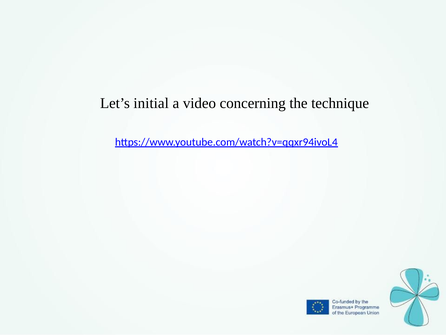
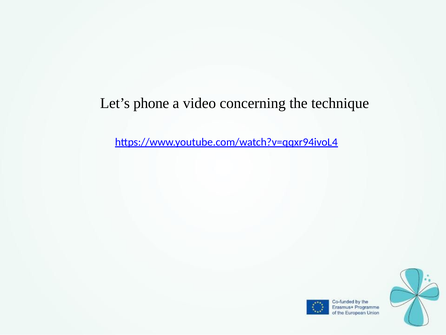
initial: initial -> phone
